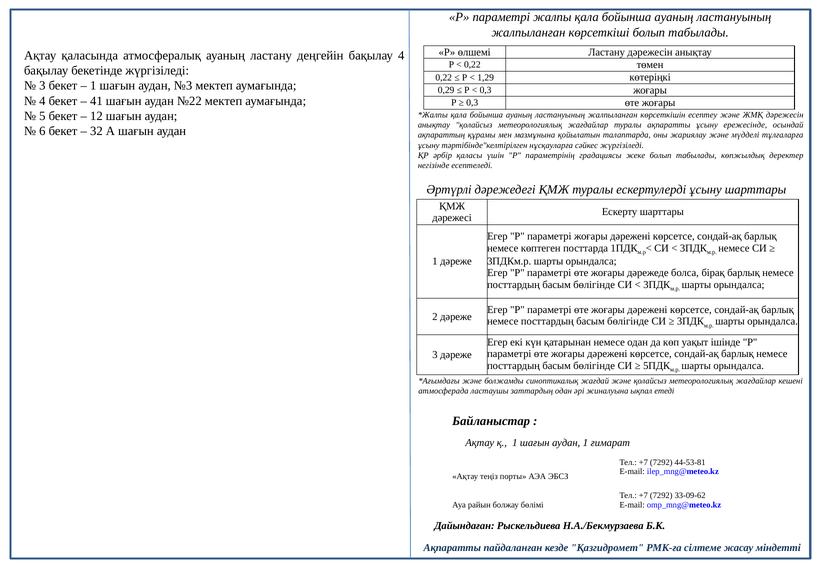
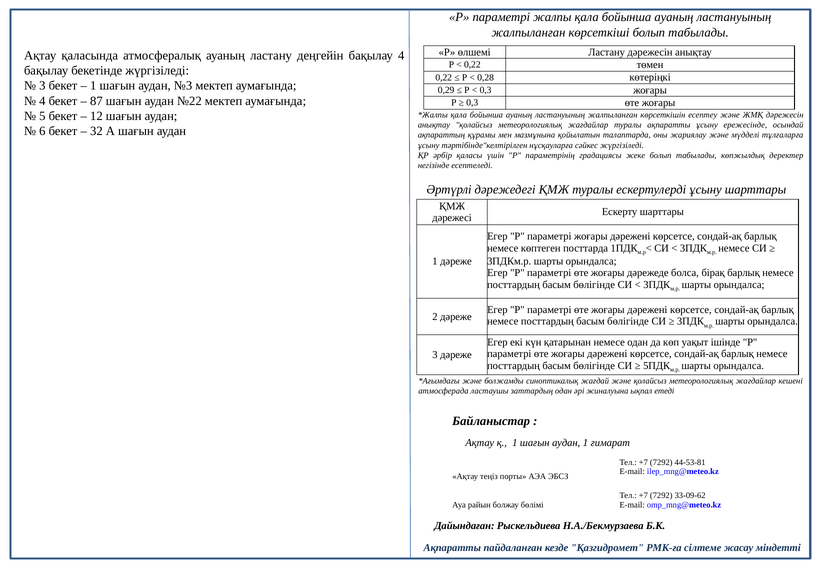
1,29: 1,29 -> 0,28
41: 41 -> 87
